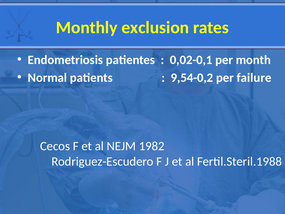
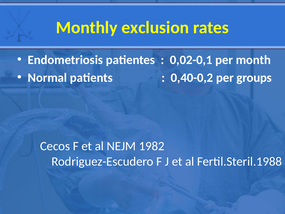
9,54-0,2: 9,54-0,2 -> 0,40-0,2
failure: failure -> groups
